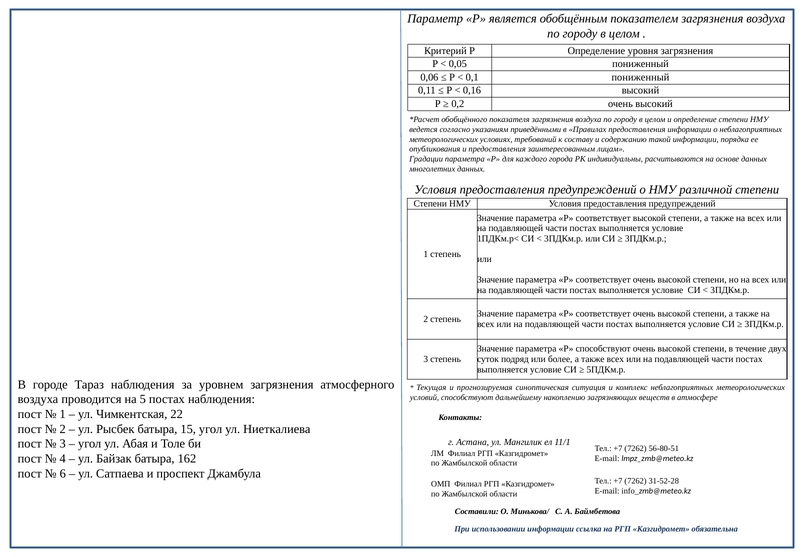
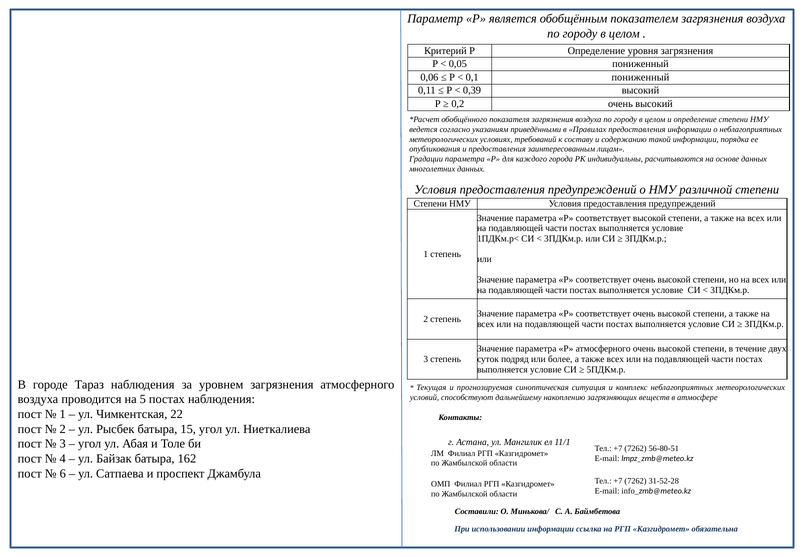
0,16: 0,16 -> 0,39
Р способствуют: способствуют -> атмосферного
